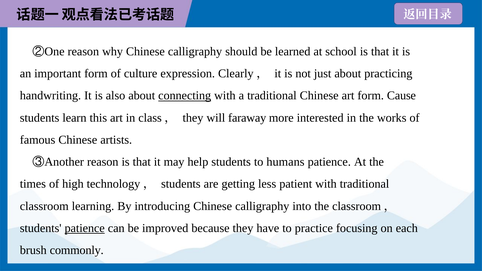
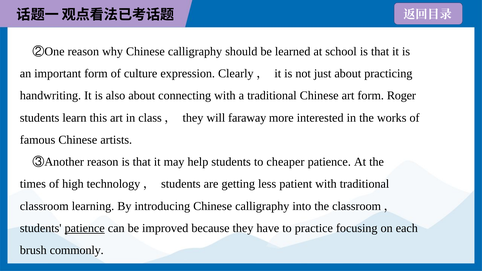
connecting underline: present -> none
Cause: Cause -> Roger
humans: humans -> cheaper
